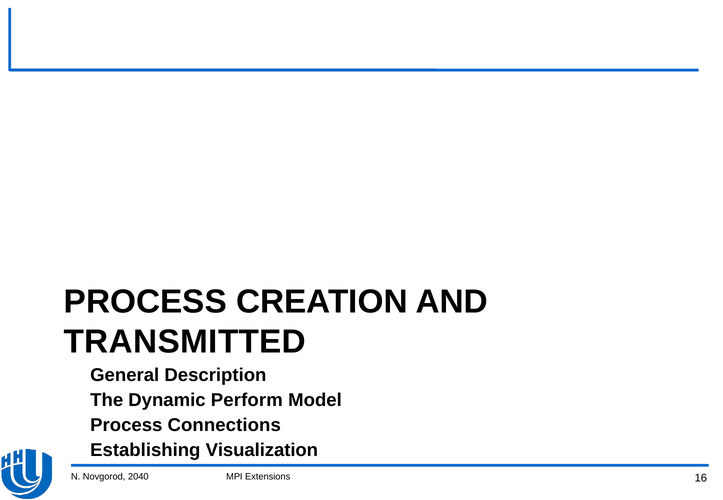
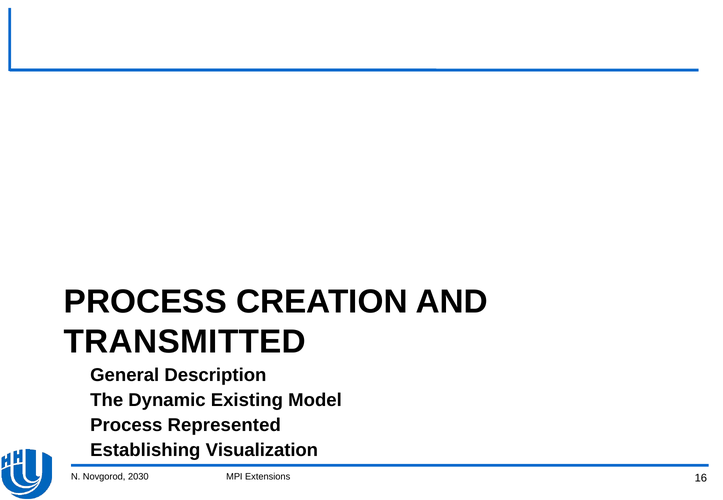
Perform: Perform -> Existing
Connections: Connections -> Represented
2040: 2040 -> 2030
